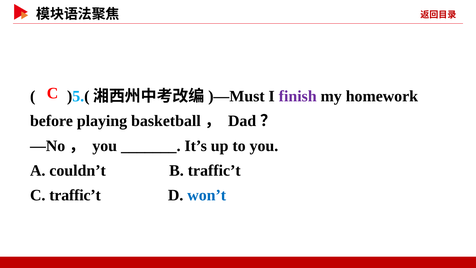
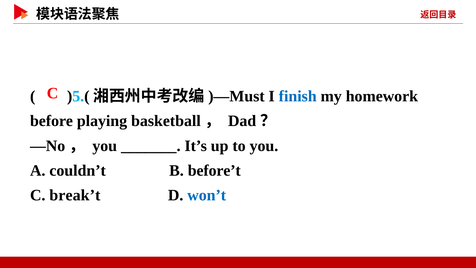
finish colour: purple -> blue
B traffic’t: traffic’t -> before’t
C traffic’t: traffic’t -> break’t
